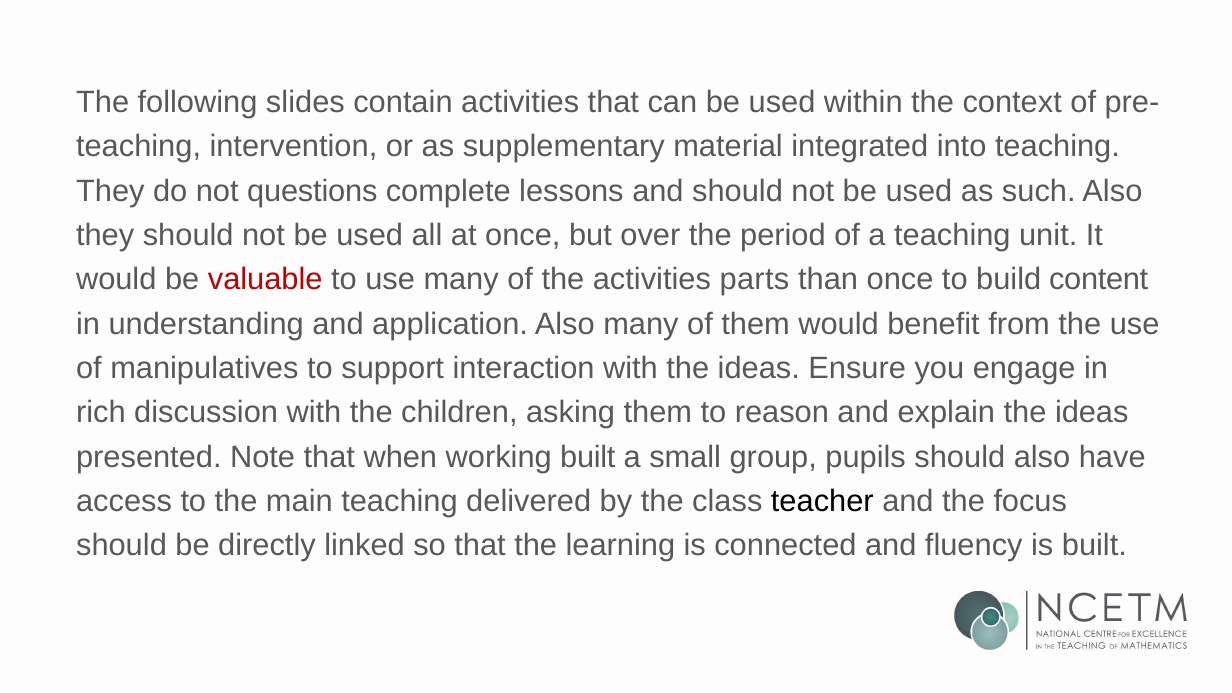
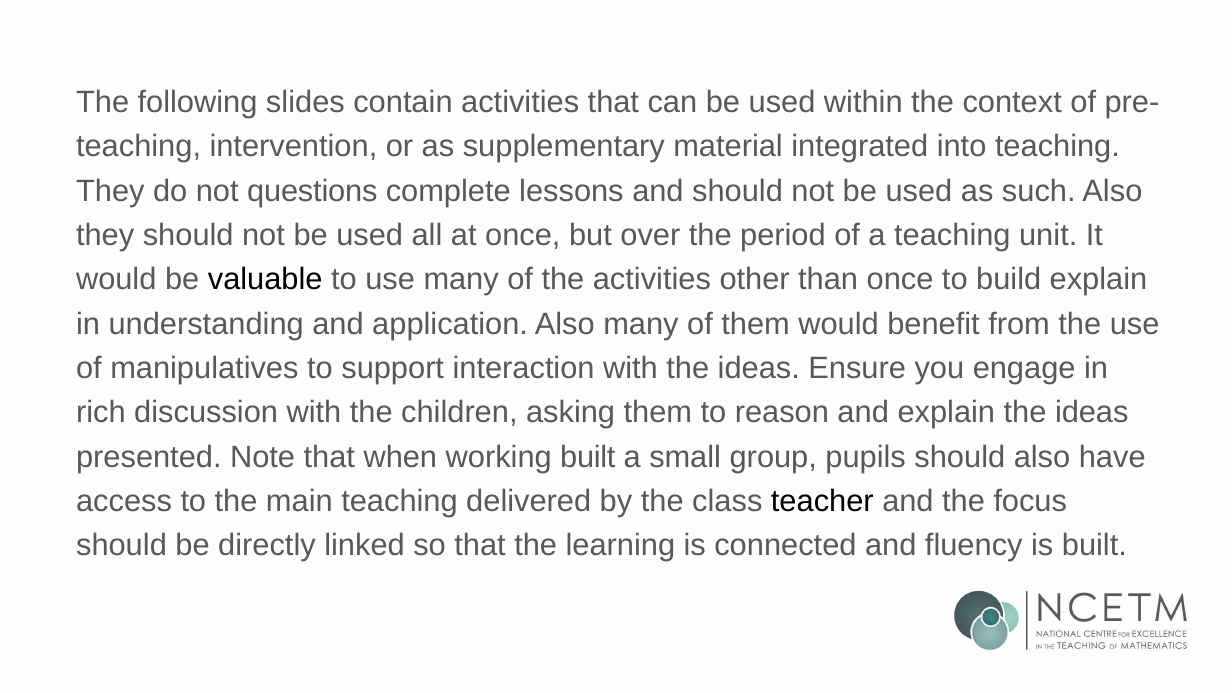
valuable colour: red -> black
parts: parts -> other
build content: content -> explain
